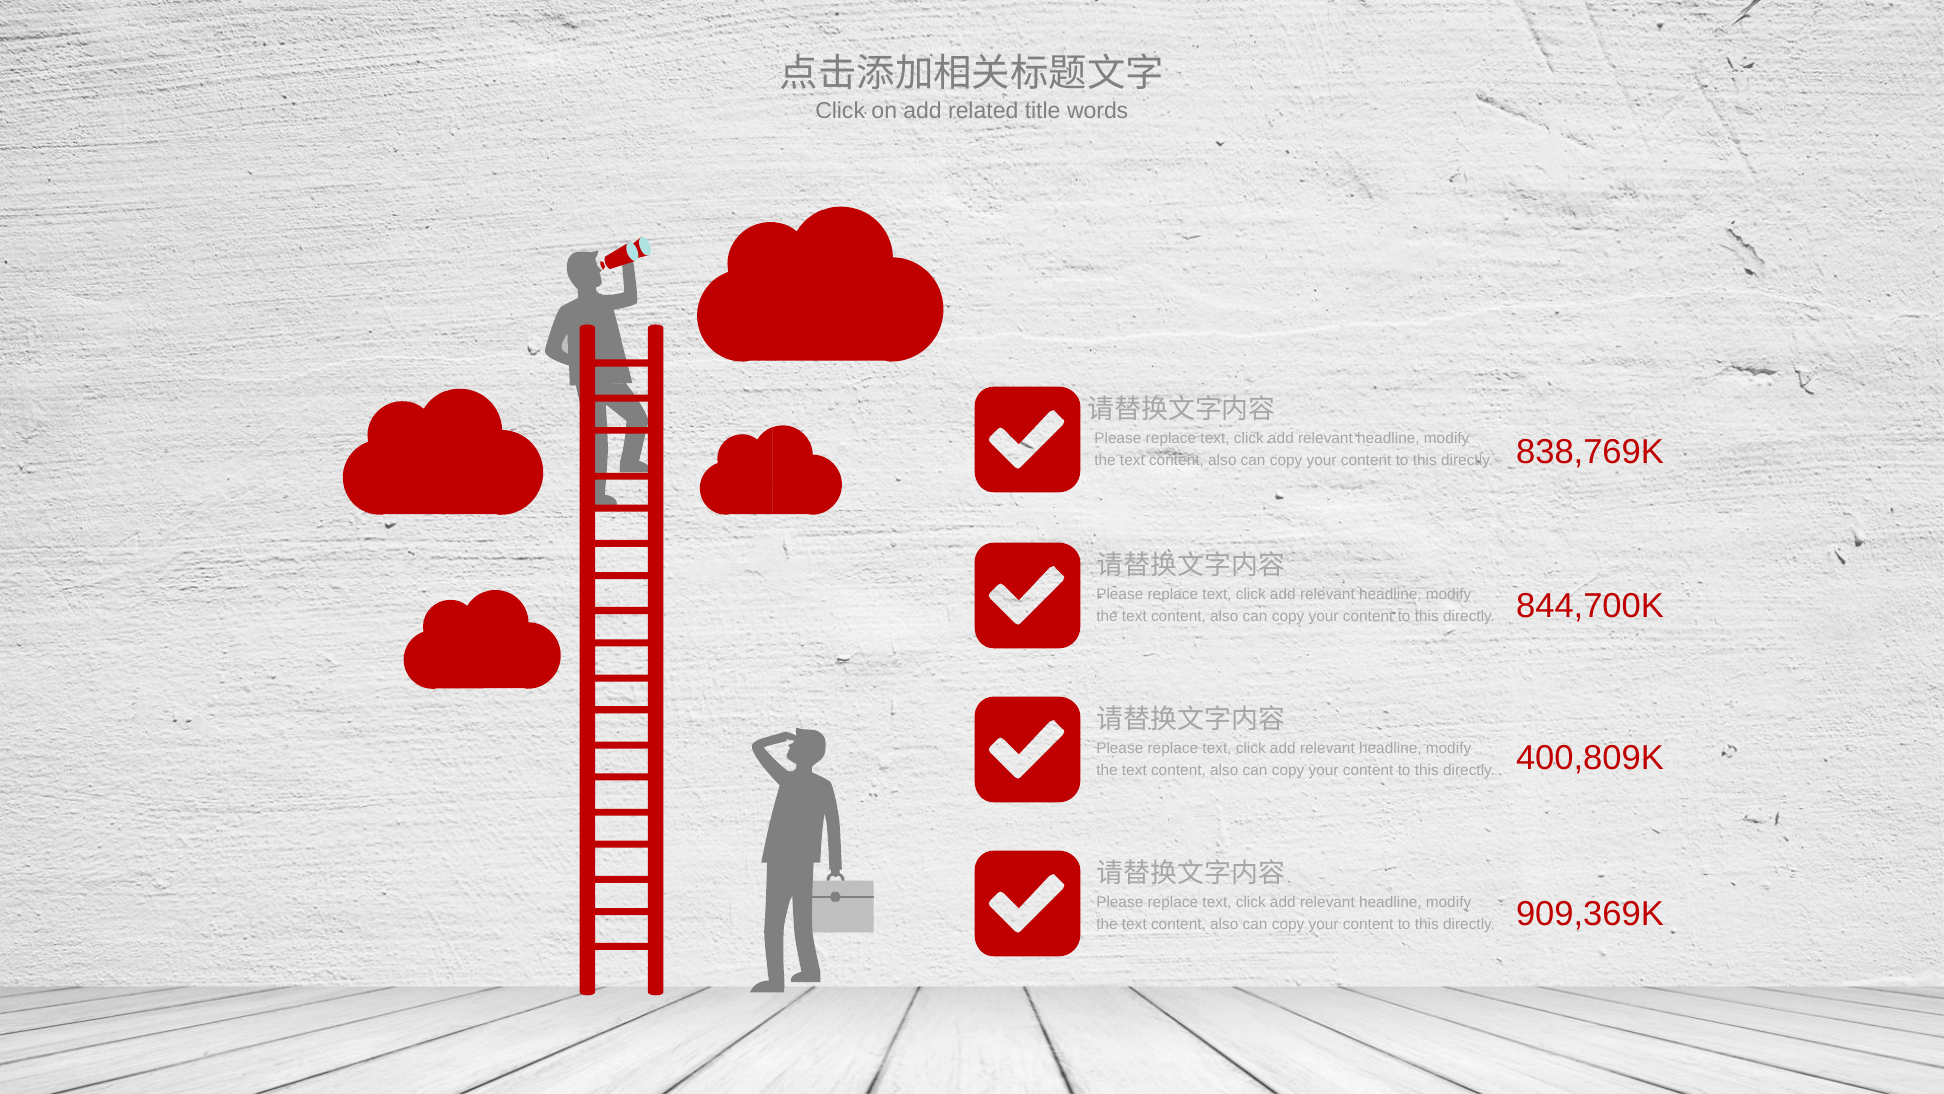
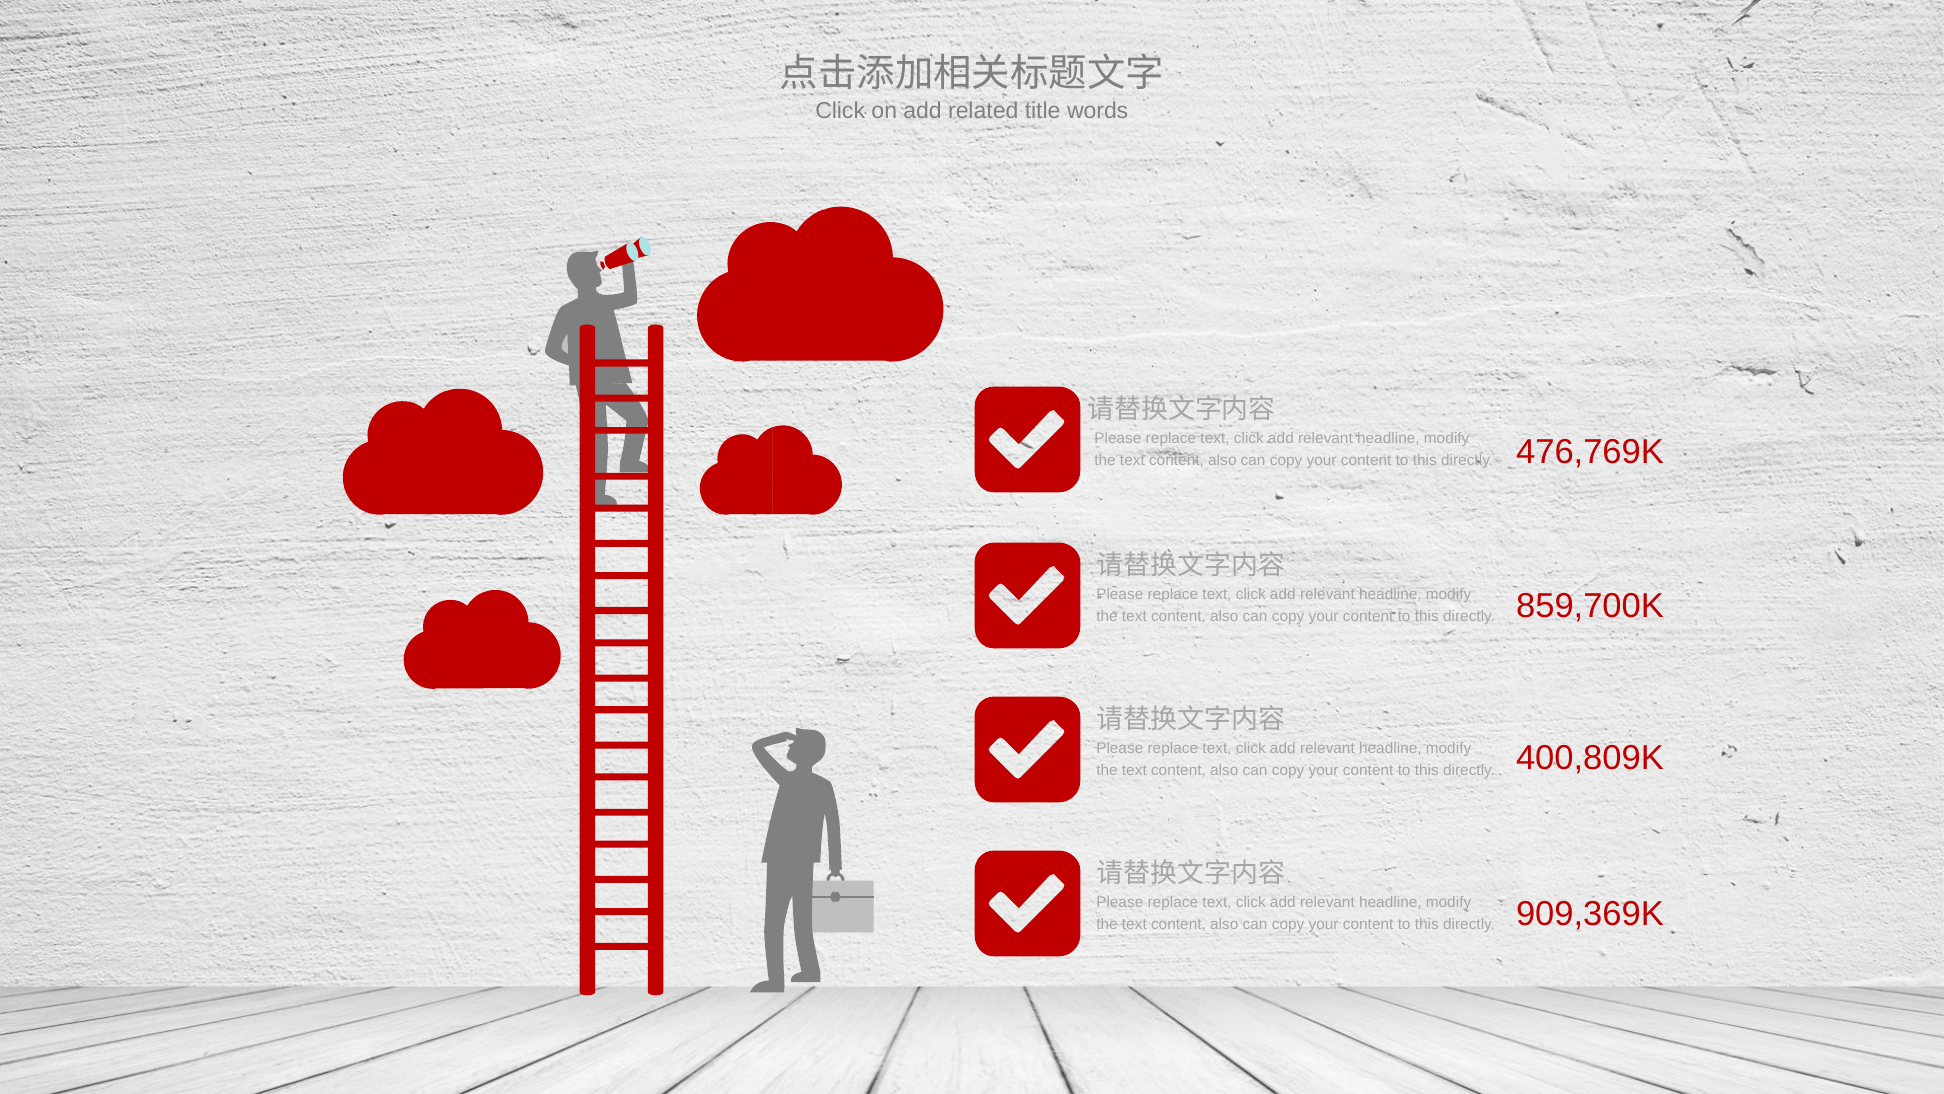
838,769K: 838,769K -> 476,769K
844,700K: 844,700K -> 859,700K
